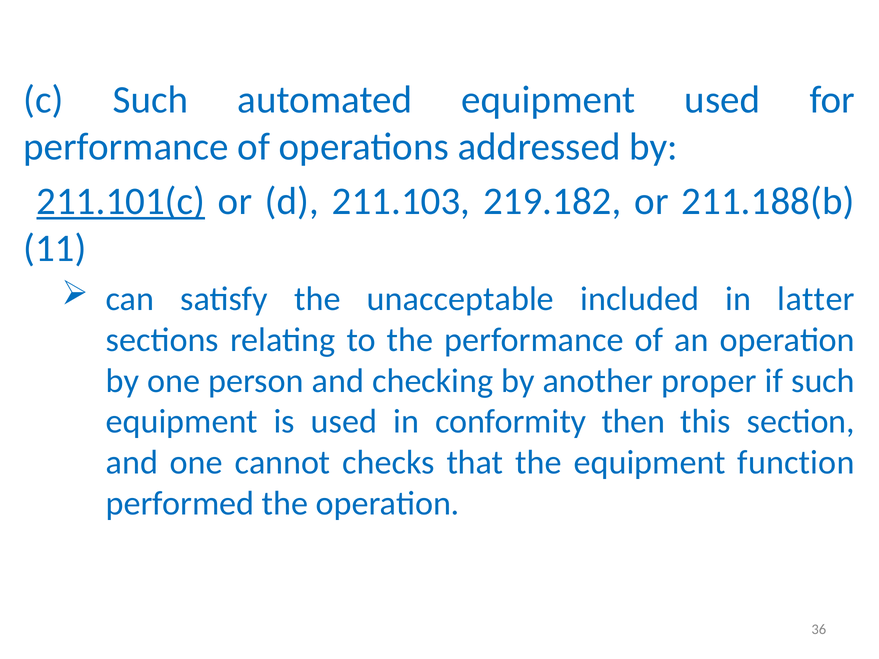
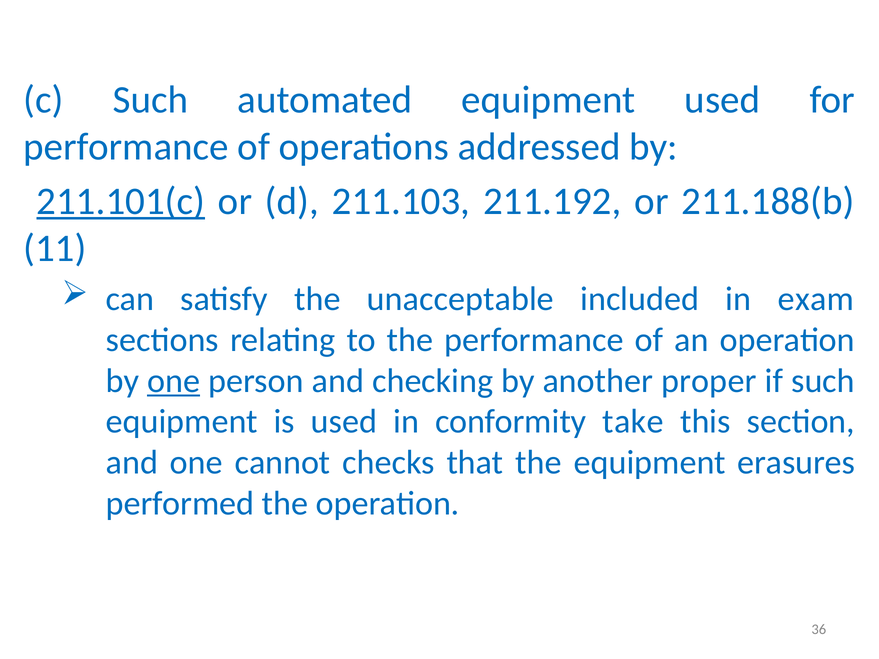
219.182: 219.182 -> 211.192
latter: latter -> exam
one at (174, 381) underline: none -> present
then: then -> take
function: function -> erasures
